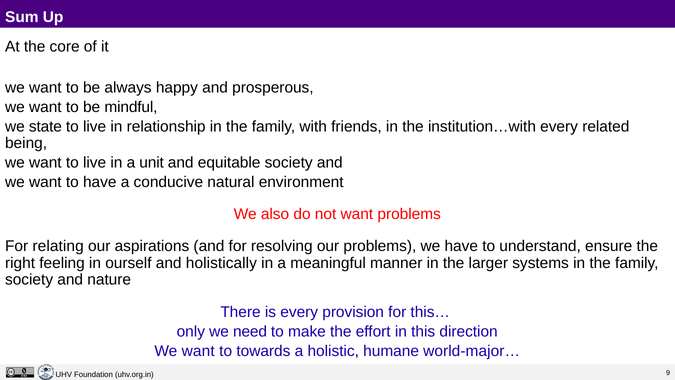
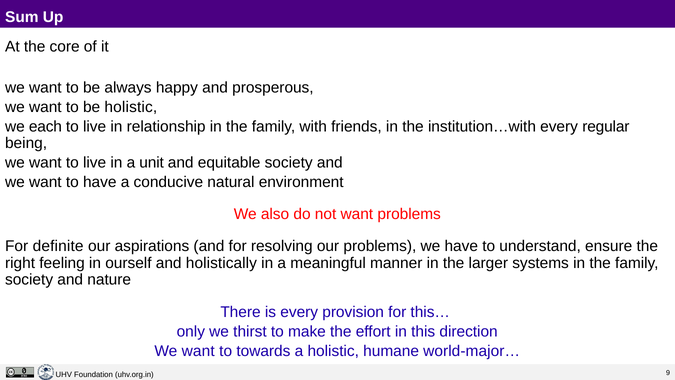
be mindful: mindful -> holistic
state: state -> each
related: related -> regular
relating: relating -> definite
need: need -> thirst
